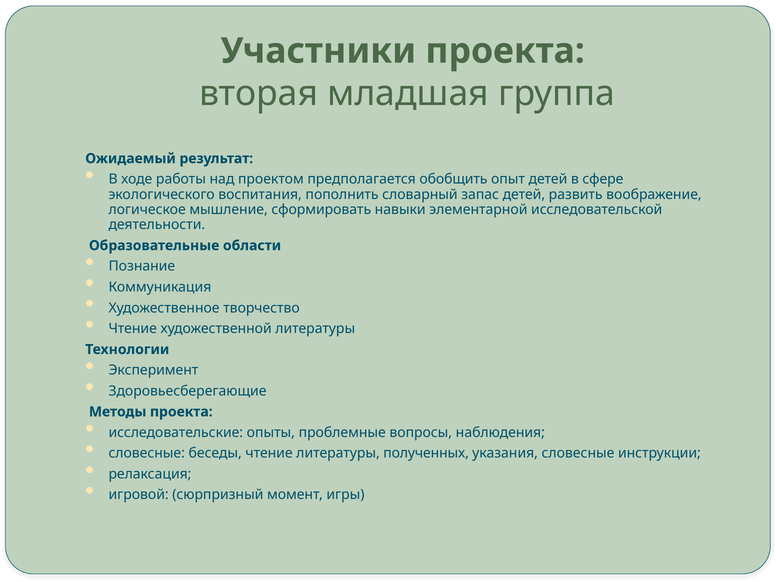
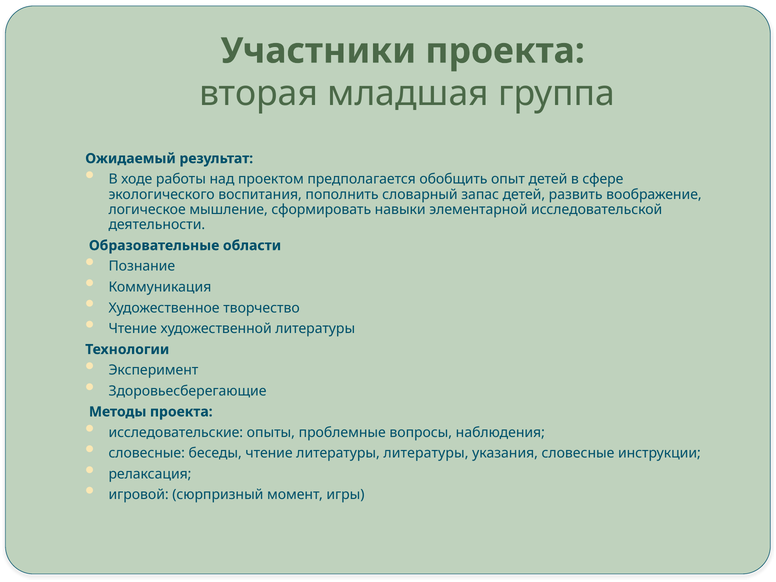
литературы полученных: полученных -> литературы
